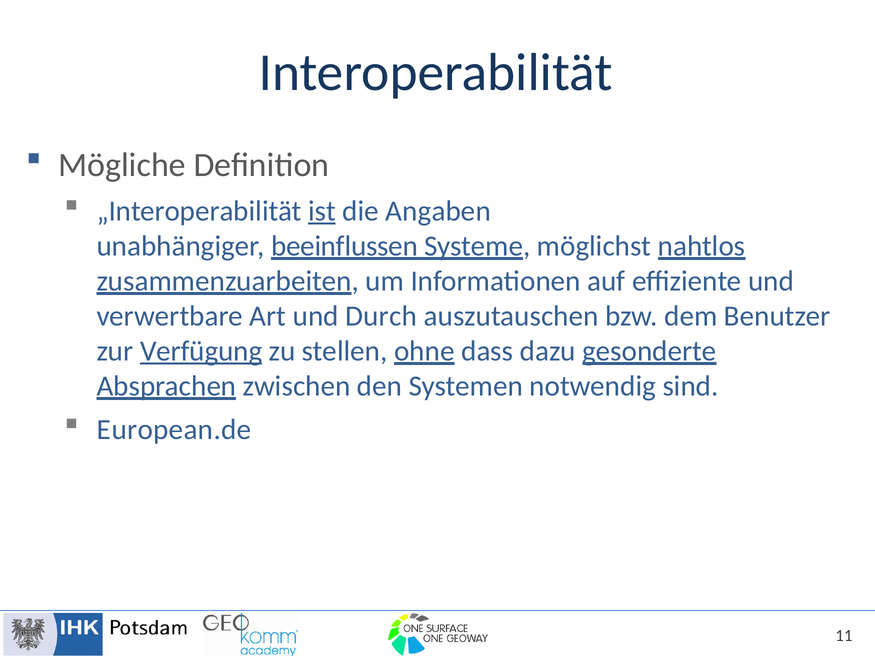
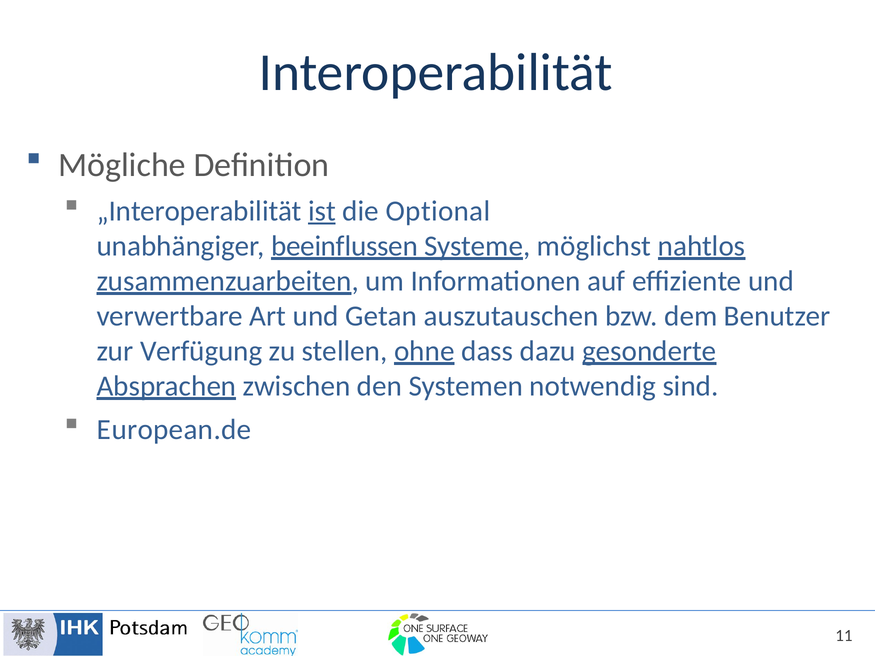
Angaben: Angaben -> Optional
Durch: Durch -> Getan
Verfügung underline: present -> none
